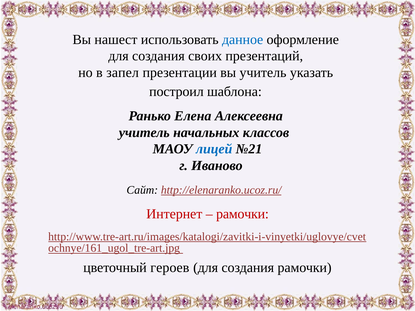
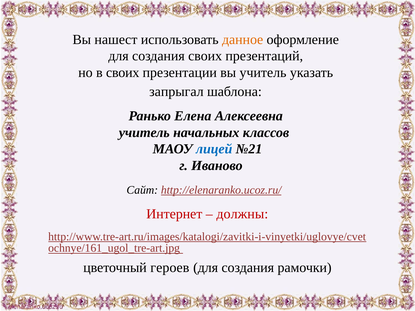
данное colour: blue -> orange
в запел: запел -> своих
построил: построил -> запрыгал
рамочки at (242, 214): рамочки -> должны
